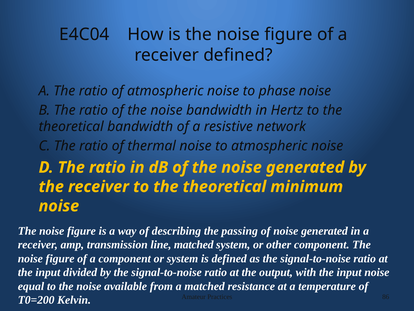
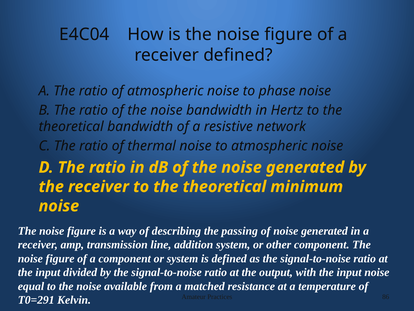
line matched: matched -> addition
T0=200: T0=200 -> T0=291
